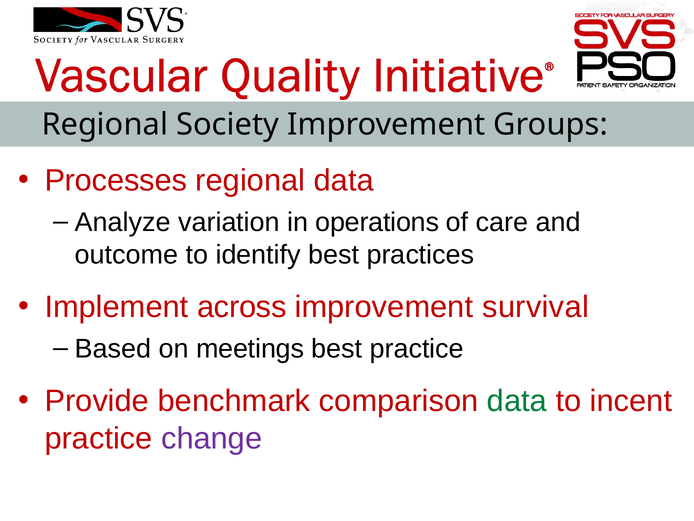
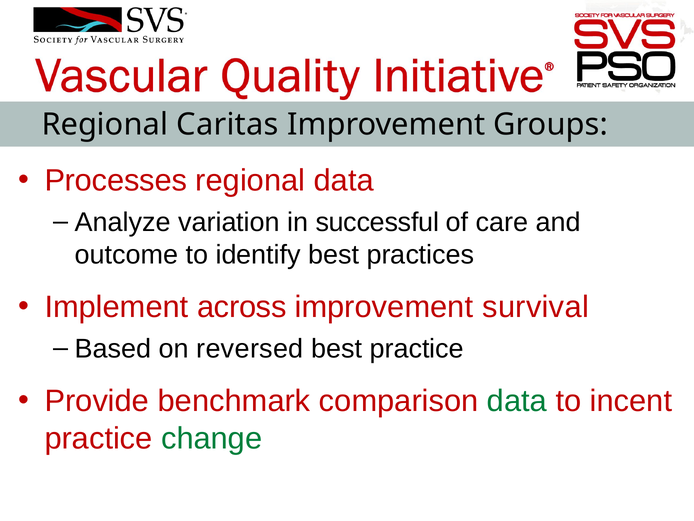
Society: Society -> Caritas
operations: operations -> successful
meetings: meetings -> reversed
change colour: purple -> green
